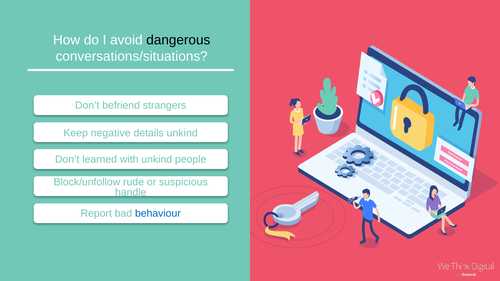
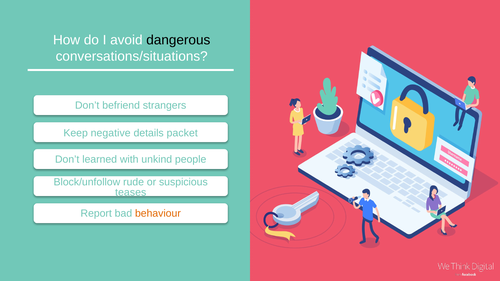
details unkind: unkind -> packet
handle: handle -> teases
behaviour colour: blue -> orange
